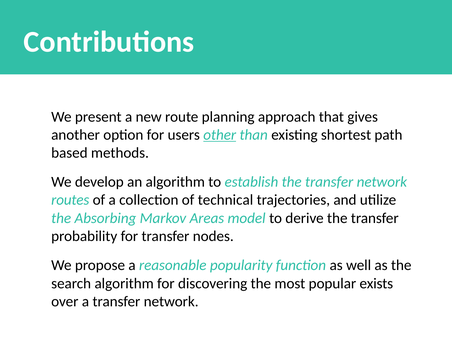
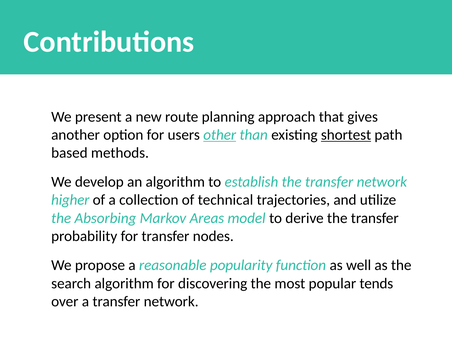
shortest underline: none -> present
routes: routes -> higher
exists: exists -> tends
